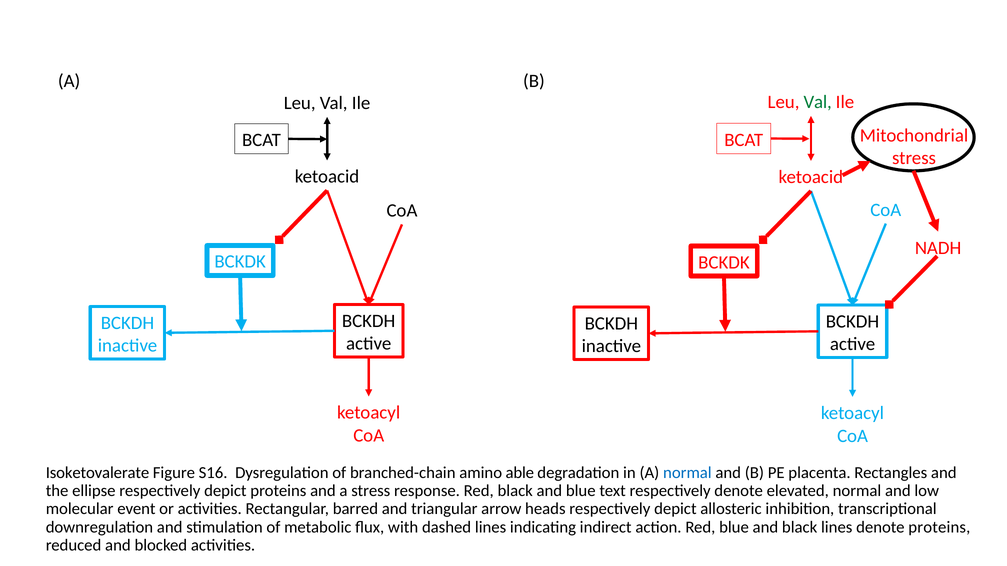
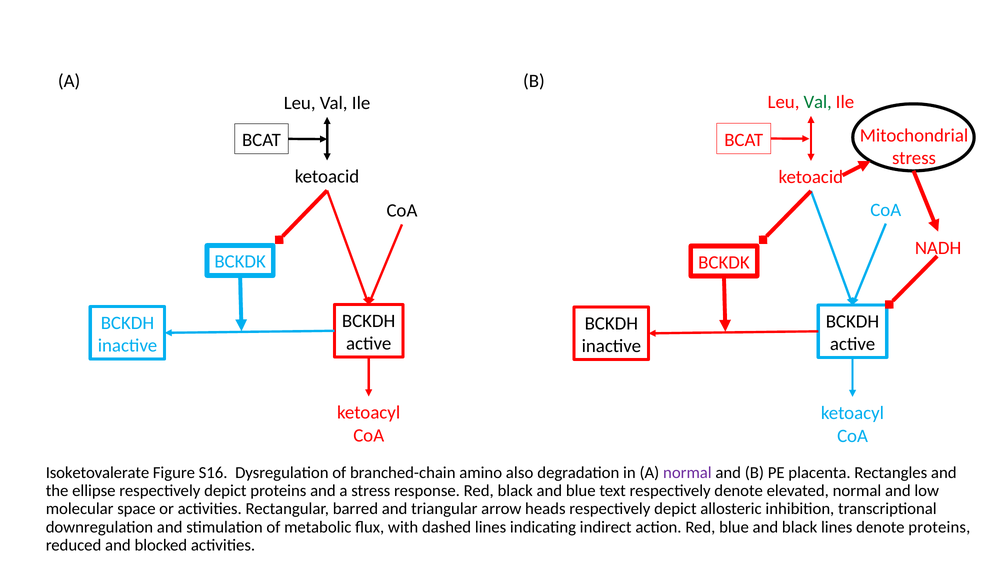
able: able -> also
normal at (687, 473) colour: blue -> purple
event: event -> space
